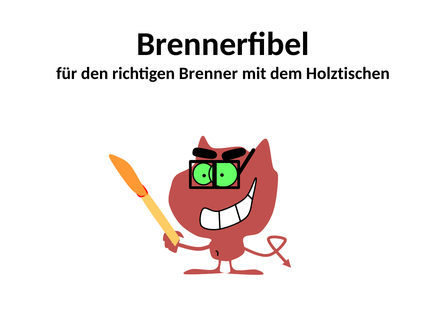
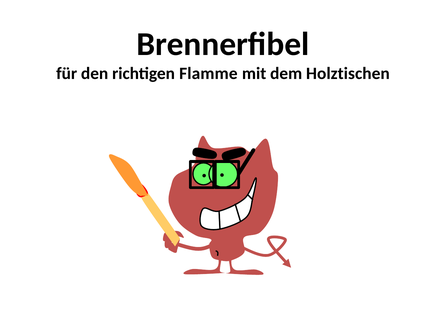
Brenner: Brenner -> Flamme
